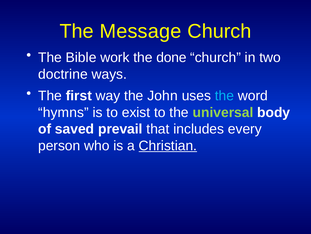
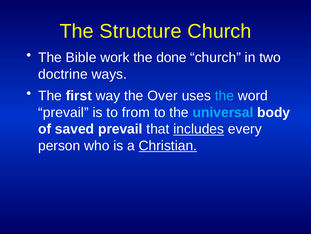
Message: Message -> Structure
John: John -> Over
hymns at (63, 112): hymns -> prevail
exist: exist -> from
universal colour: light green -> light blue
includes underline: none -> present
